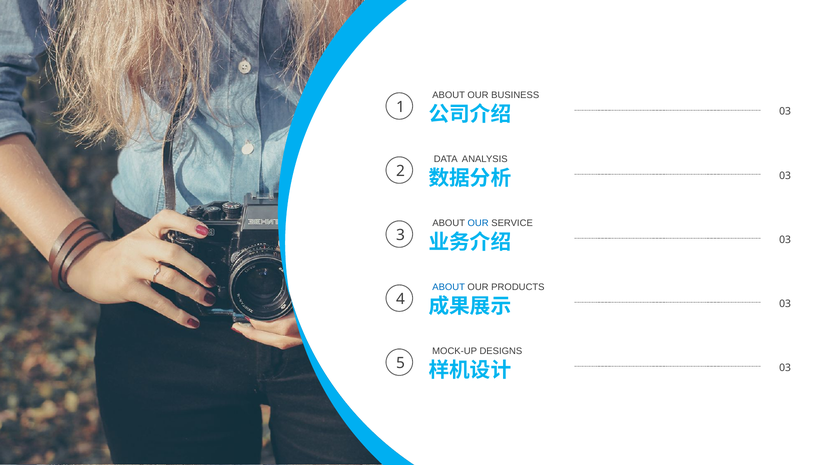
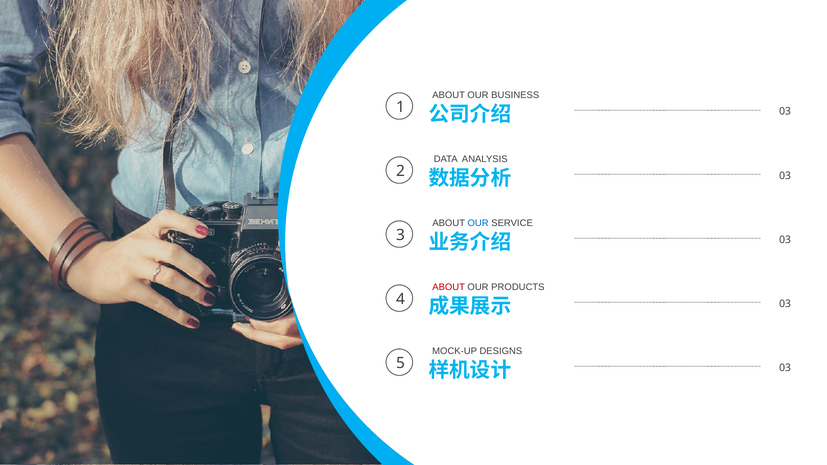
ABOUT at (449, 287) colour: blue -> red
